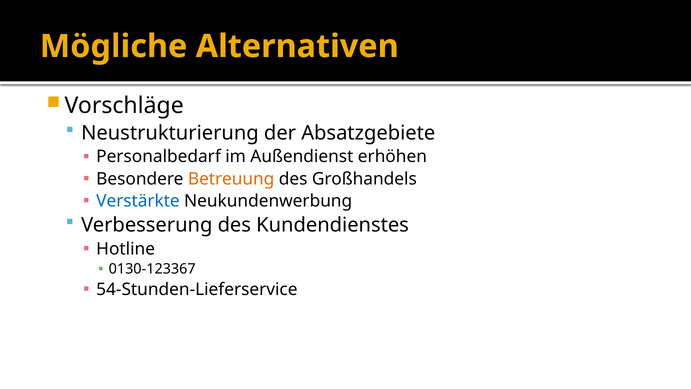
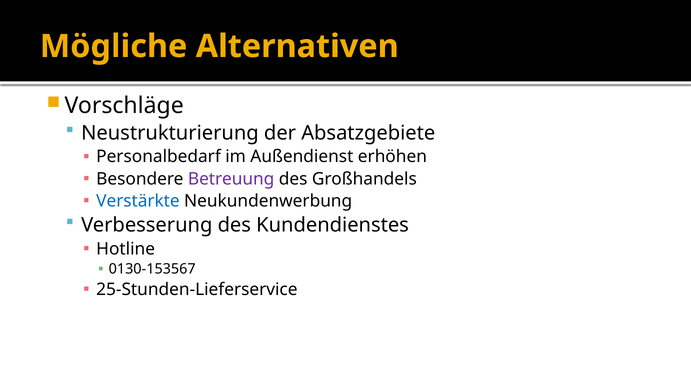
Betreuung colour: orange -> purple
0130-123367: 0130-123367 -> 0130-153567
54-Stunden-Lieferservice: 54-Stunden-Lieferservice -> 25-Stunden-Lieferservice
